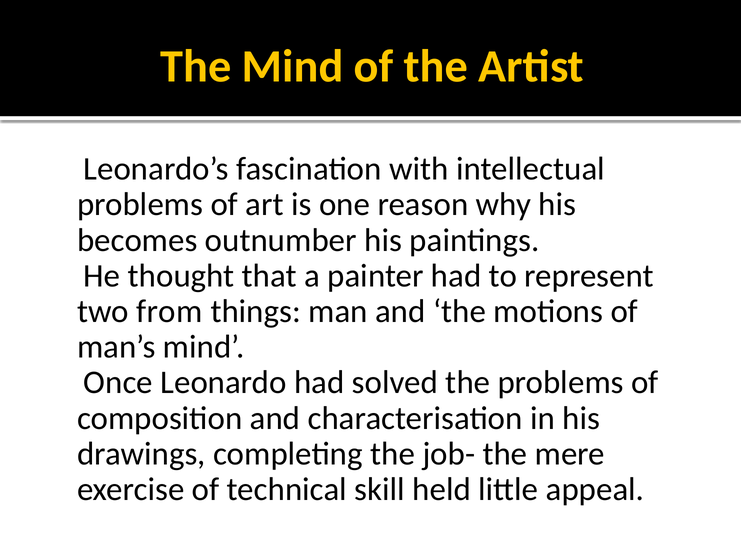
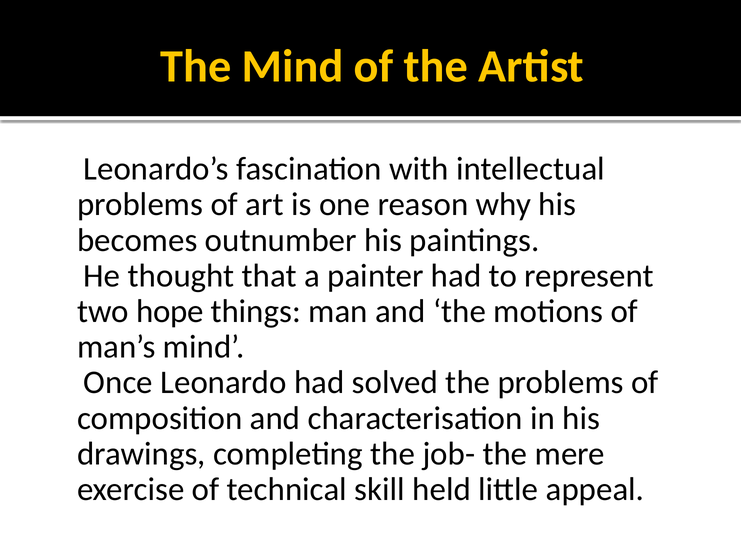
from: from -> hope
